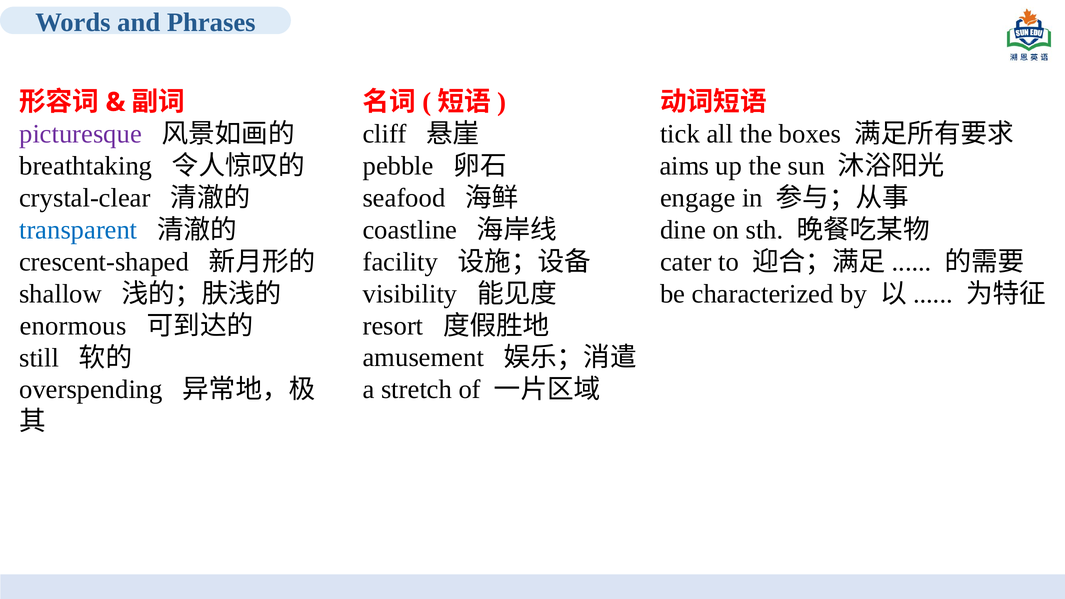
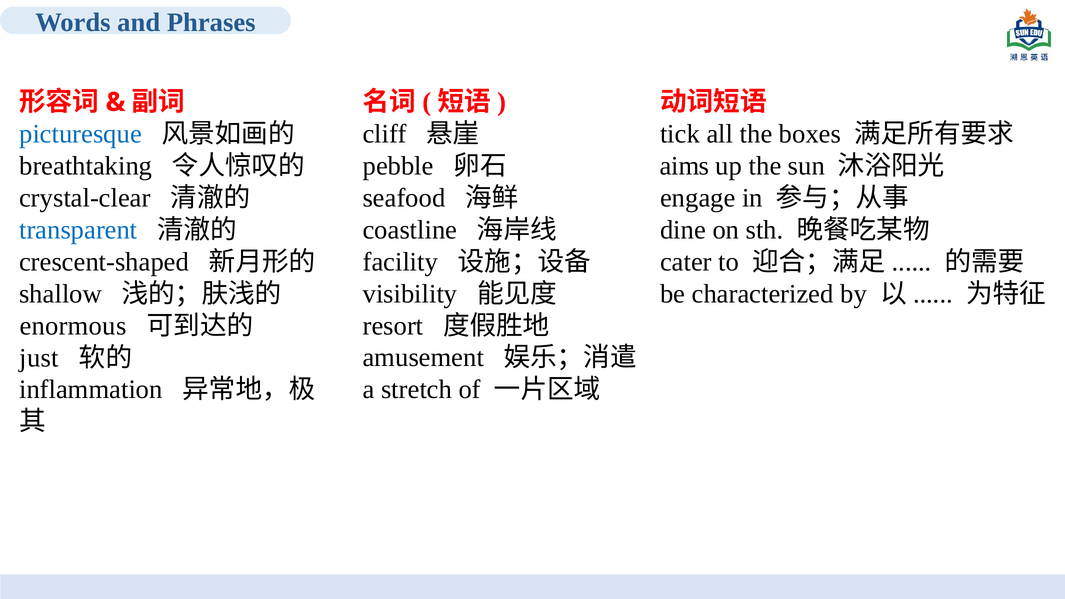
picturesque colour: purple -> blue
still: still -> just
overspending: overspending -> inflammation
